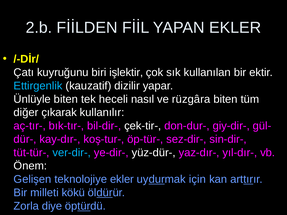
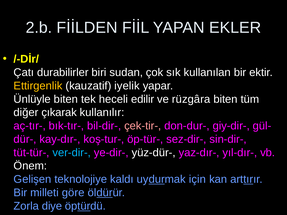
kuyruğunu: kuyruğunu -> durabilirler
işlektir: işlektir -> sudan
Ettirgenlik colour: light blue -> yellow
dizilir: dizilir -> iyelik
nasıl: nasıl -> edilir
çek-tir- colour: white -> pink
teknolojiye ekler: ekler -> kaldı
kökü: kökü -> göre
